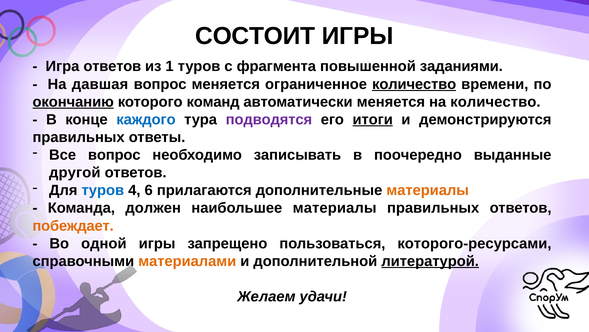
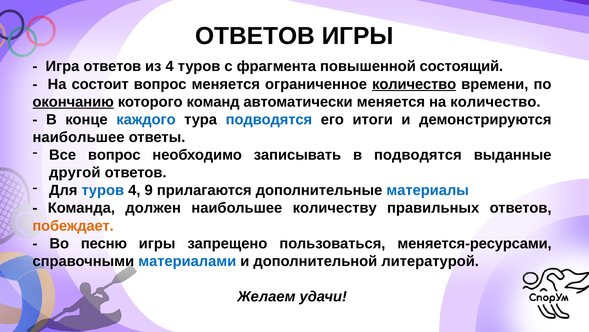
СОСТОИТ at (255, 36): СОСТОИТ -> ОТВЕТОВ
из 1: 1 -> 4
заданиями: заданиями -> состоящий
давшая: давшая -> состоит
подводятся at (269, 119) colour: purple -> blue
итоги underline: present -> none
правильных at (79, 137): правильных -> наибольшее
в поочередно: поочередно -> подводятся
6: 6 -> 9
материалы at (428, 190) colour: orange -> blue
наибольшее материалы: материалы -> количеству
одной: одной -> песню
которого-ресурсами: которого-ресурсами -> меняется-ресурсами
материалами colour: orange -> blue
литературой underline: present -> none
